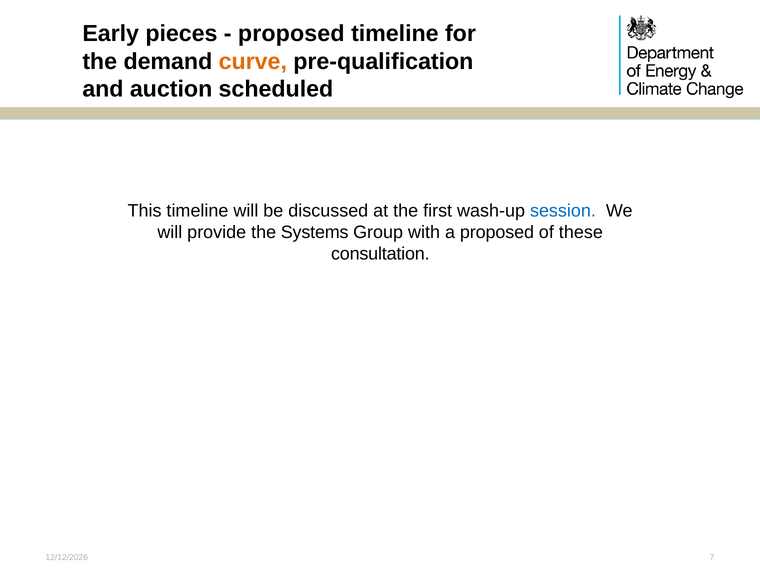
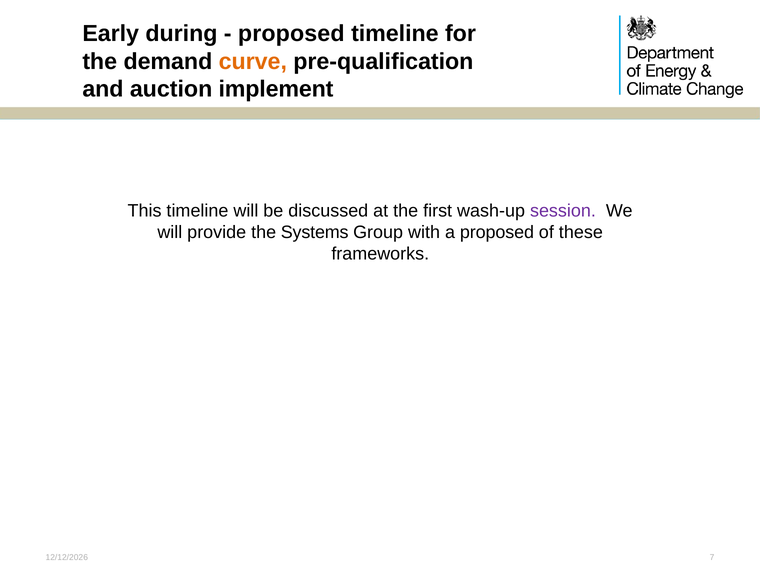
pieces: pieces -> during
scheduled: scheduled -> implement
session colour: blue -> purple
consultation: consultation -> frameworks
